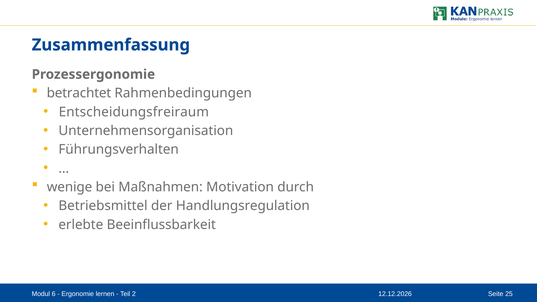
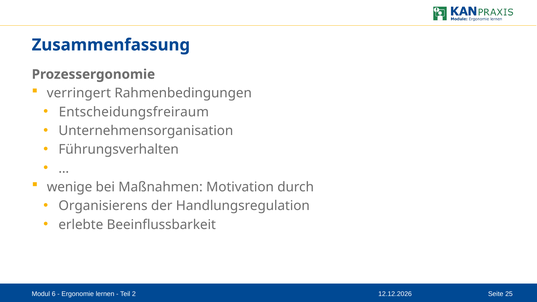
betrachtet: betrachtet -> verringert
Betriebsmittel: Betriebsmittel -> Organisierens
